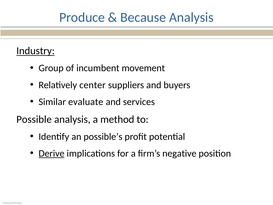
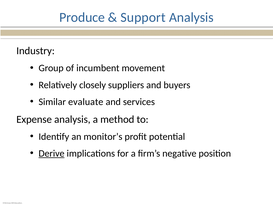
Because: Because -> Support
Industry underline: present -> none
center: center -> closely
Possible: Possible -> Expense
possible’s: possible’s -> monitor’s
